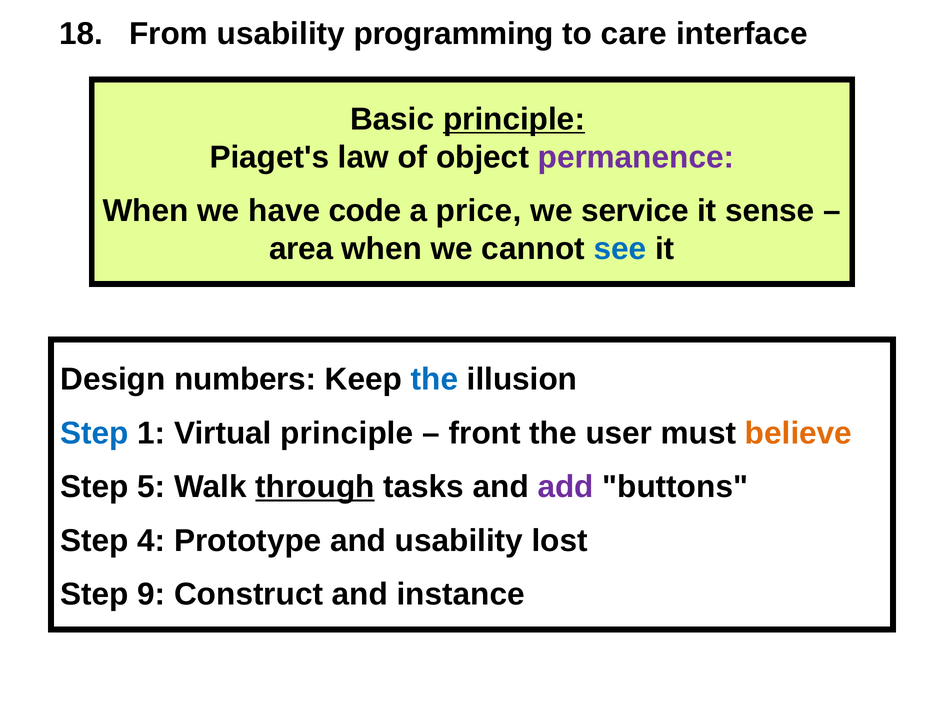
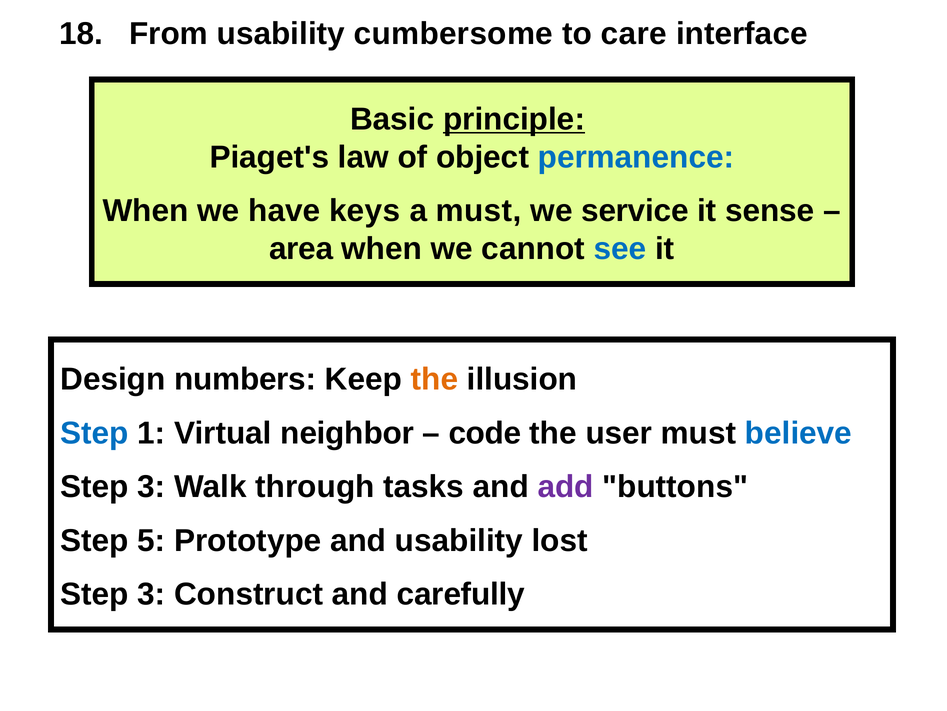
programming: programming -> cumbersome
permanence colour: purple -> blue
code: code -> keys
a price: price -> must
the at (434, 379) colour: blue -> orange
Virtual principle: principle -> neighbor
front: front -> code
believe colour: orange -> blue
5 at (151, 486): 5 -> 3
through underline: present -> none
4: 4 -> 5
9 at (151, 594): 9 -> 3
instance: instance -> carefully
